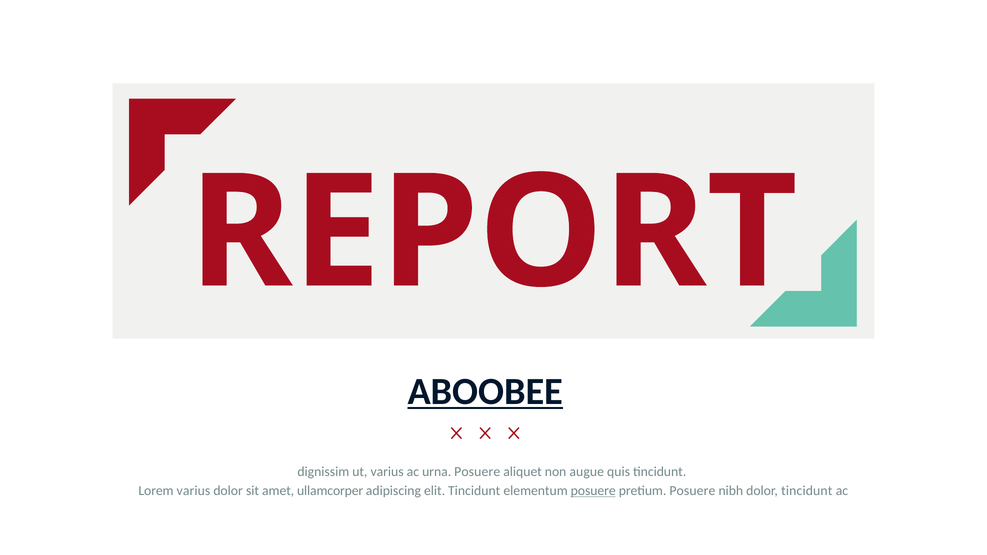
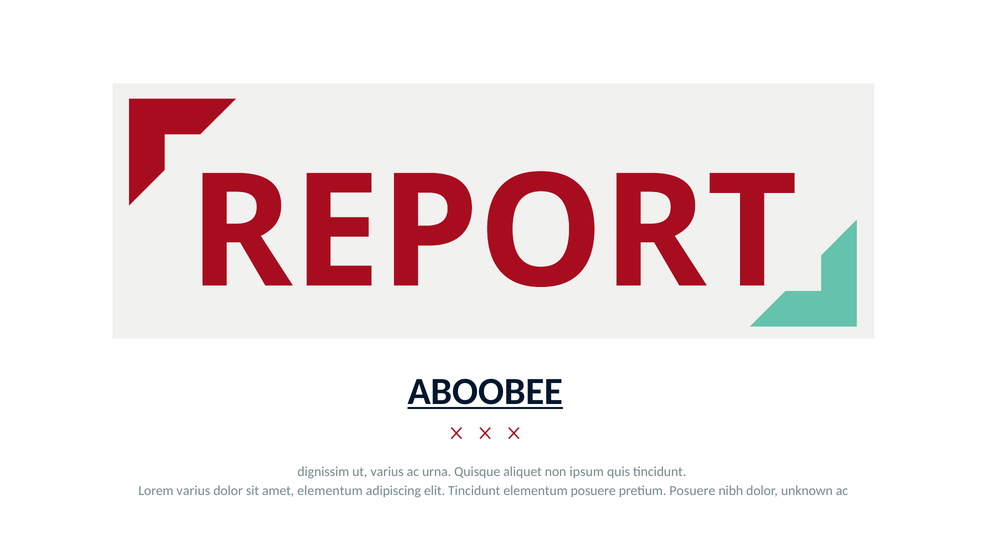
urna Posuere: Posuere -> Quisque
augue: augue -> ipsum
amet ullamcorper: ullamcorper -> elementum
posuere at (593, 491) underline: present -> none
dolor tincidunt: tincidunt -> unknown
